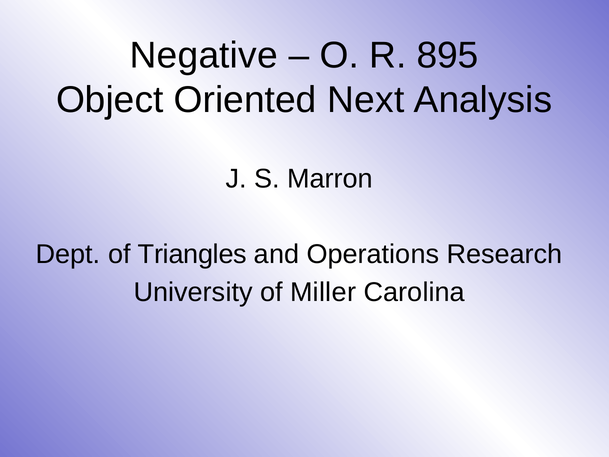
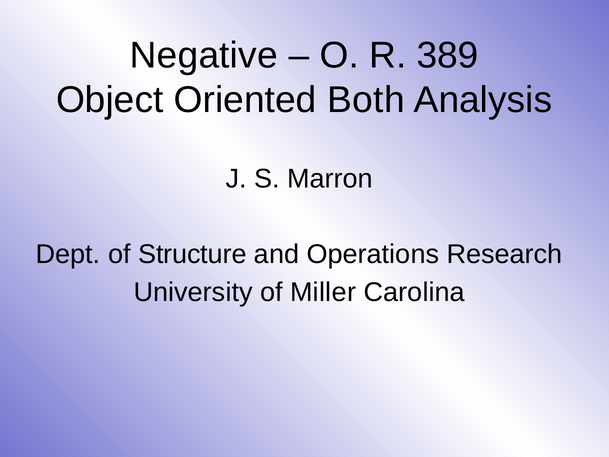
895: 895 -> 389
Next: Next -> Both
Triangles: Triangles -> Structure
